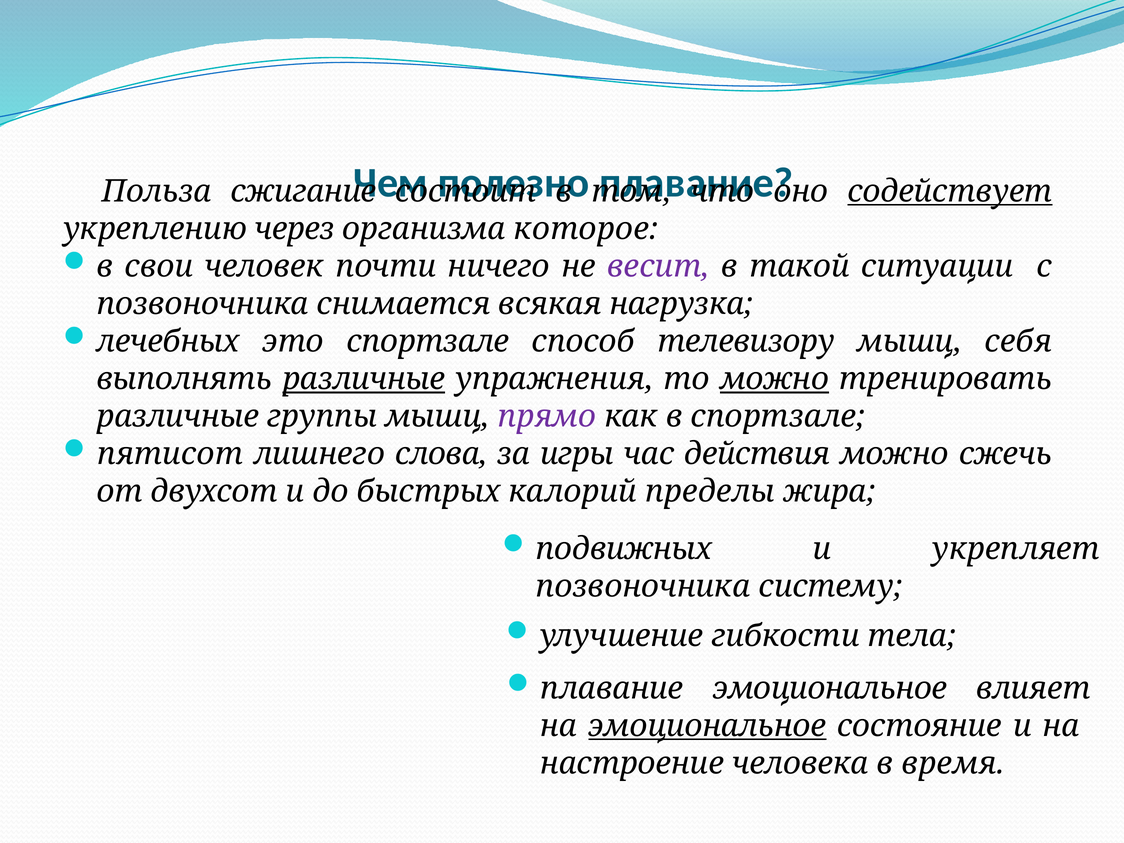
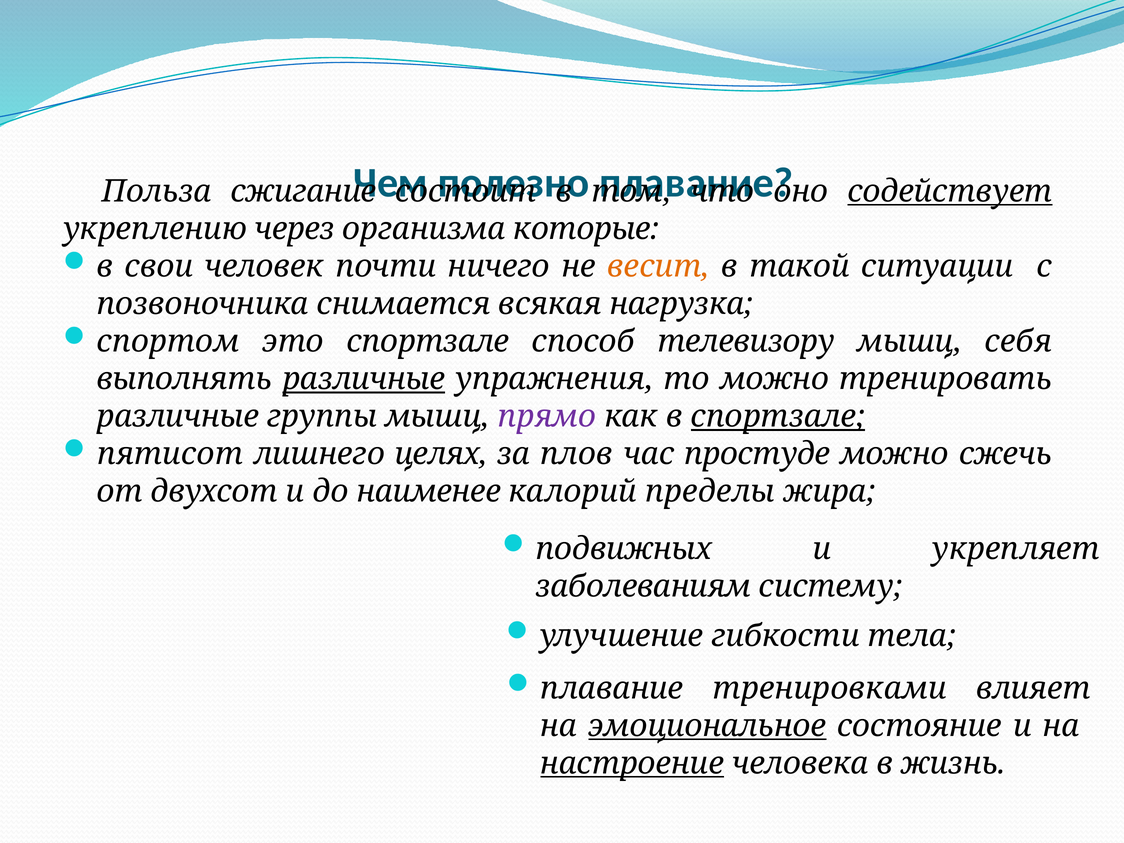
которое: которое -> которые
весит colour: purple -> orange
лечебных: лечебных -> спортом
можно at (775, 379) underline: present -> none
спортзале at (778, 416) underline: none -> present
слова: слова -> целях
игры: игры -> плов
действия: действия -> простуде
быстрых: быстрых -> наименее
позвоночника at (643, 586): позвоночника -> заболеваниям
плавание эмоциональное: эмоциональное -> тренировками
настроение underline: none -> present
время: время -> жизнь
